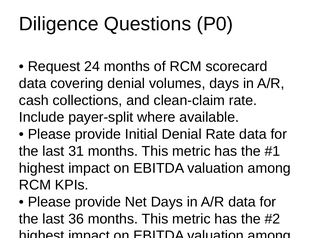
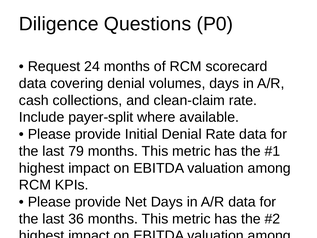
31: 31 -> 79
